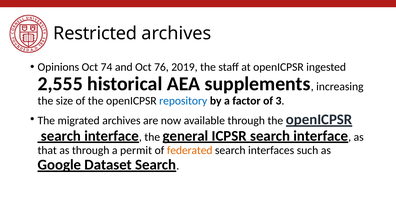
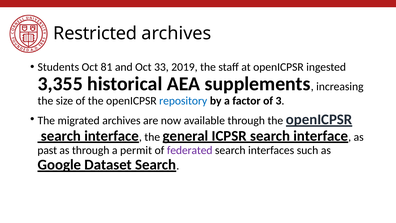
Opinions: Opinions -> Students
74: 74 -> 81
76: 76 -> 33
2,555: 2,555 -> 3,355
that: that -> past
federated colour: orange -> purple
